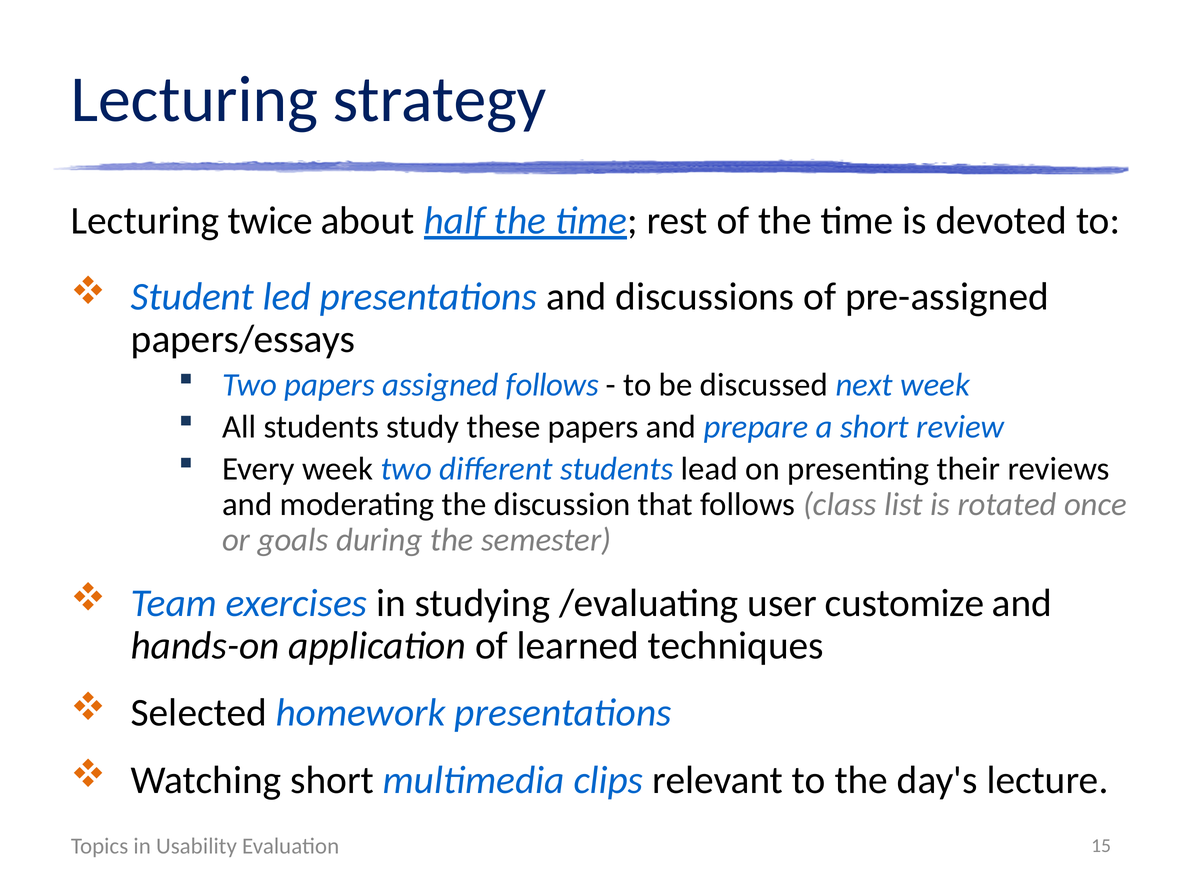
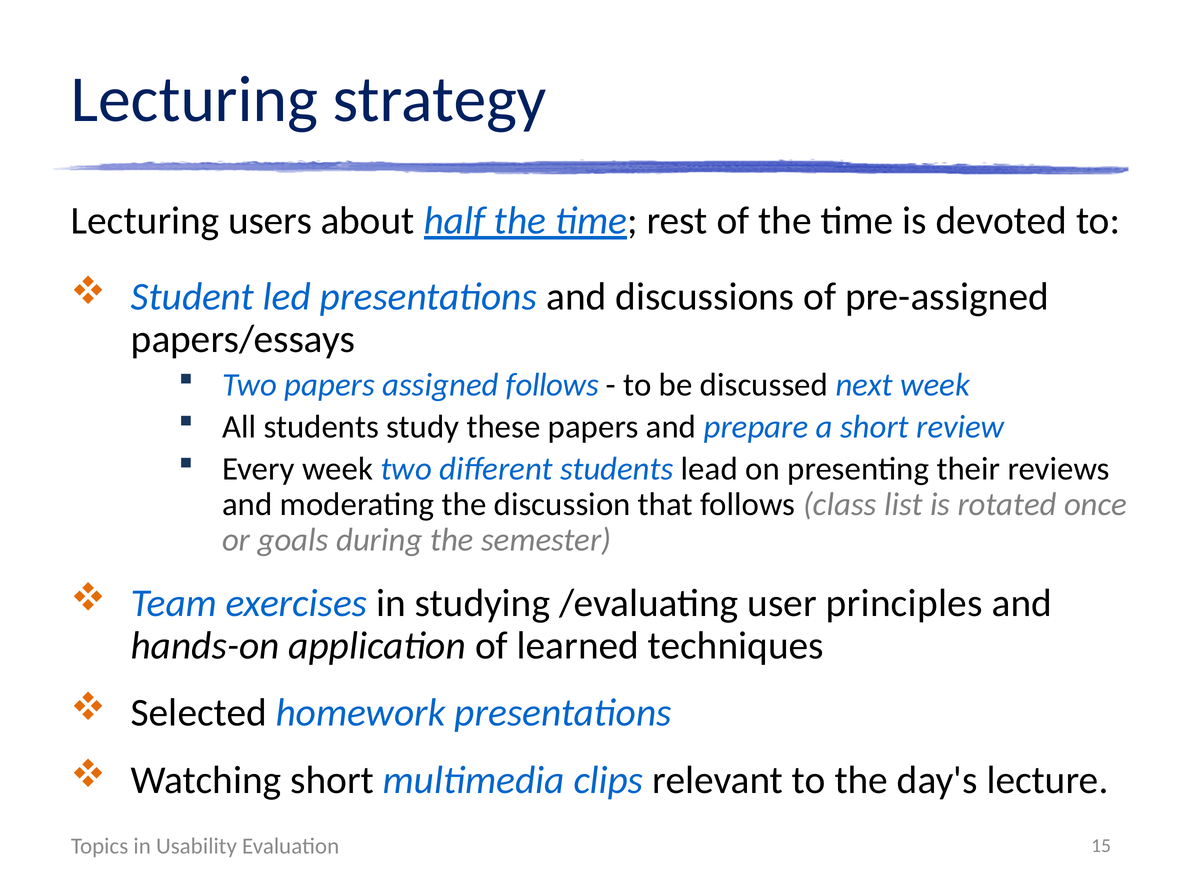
twice: twice -> users
customize: customize -> principles
